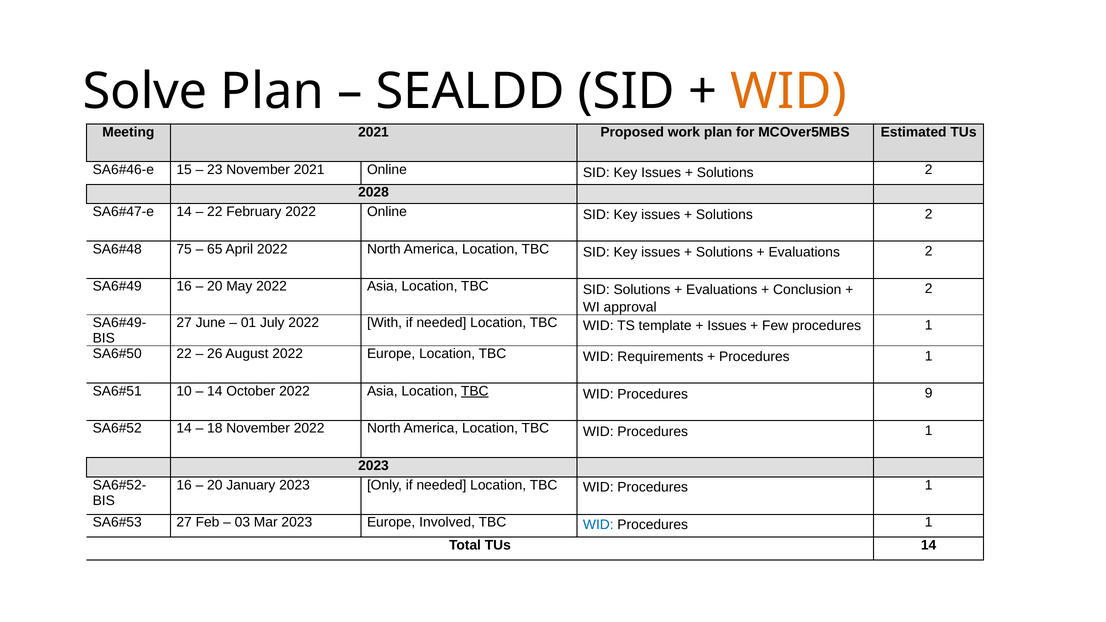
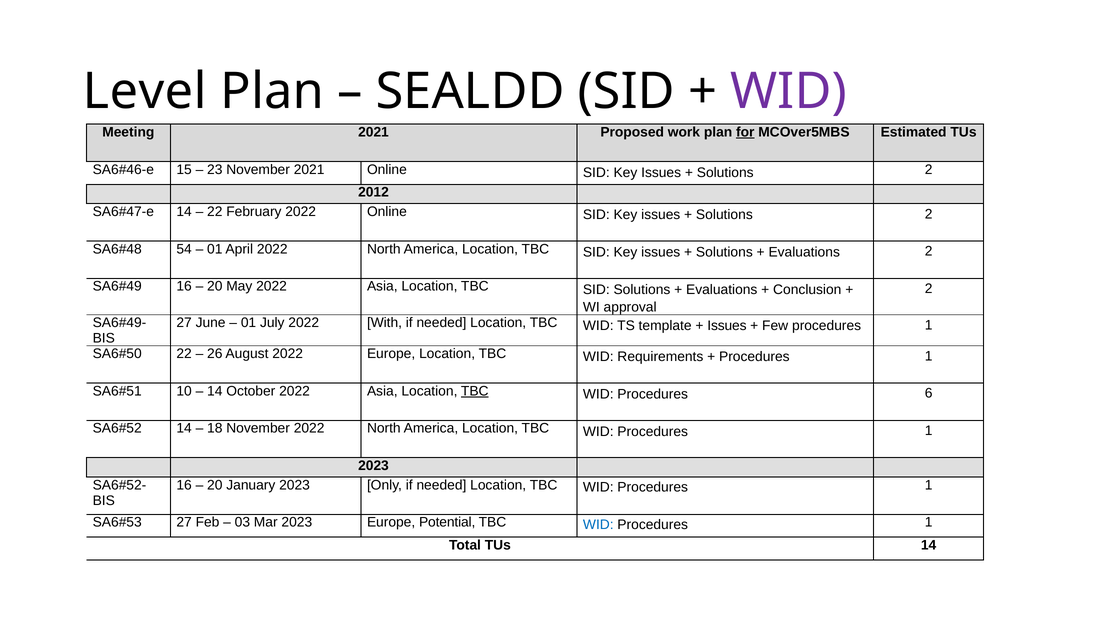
Solve: Solve -> Level
WID at (789, 92) colour: orange -> purple
for underline: none -> present
2028: 2028 -> 2012
75: 75 -> 54
65 at (215, 249): 65 -> 01
9: 9 -> 6
Involved: Involved -> Potential
